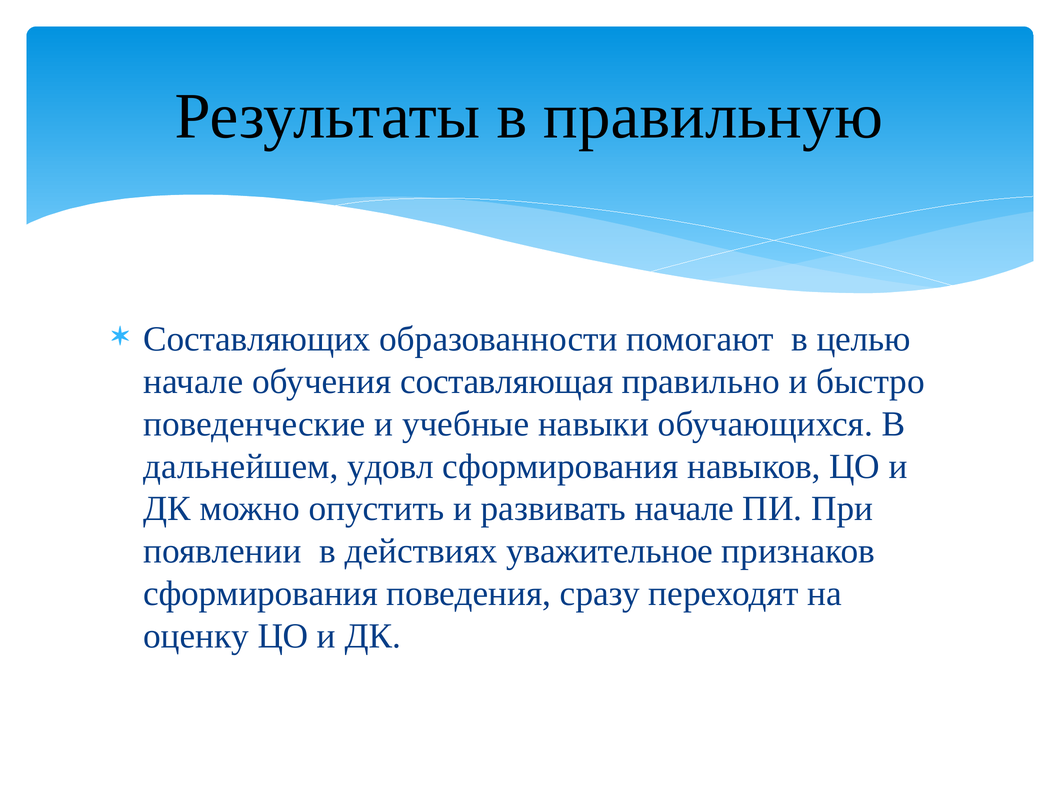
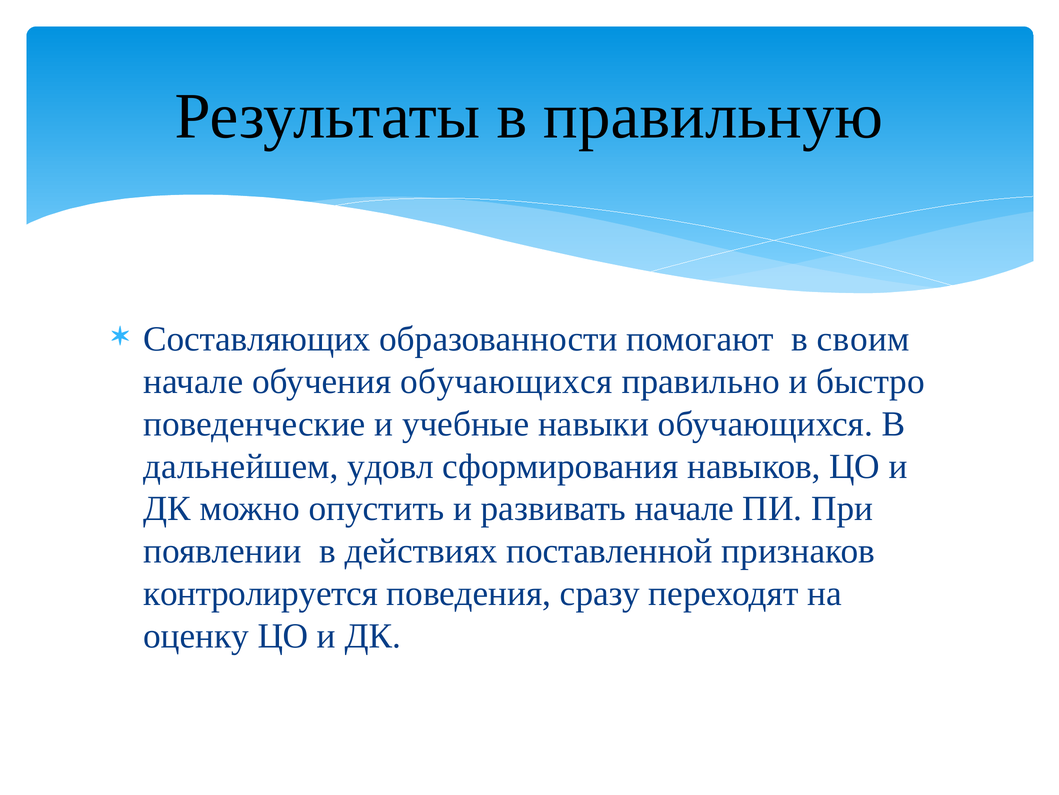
целью: целью -> своим
обучения составляющая: составляющая -> обучающихся
уважительное: уважительное -> поставленной
сформирования at (261, 593): сформирования -> контролируется
